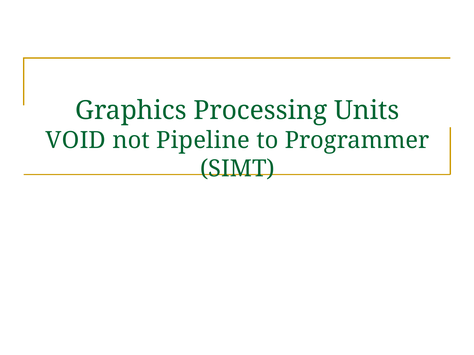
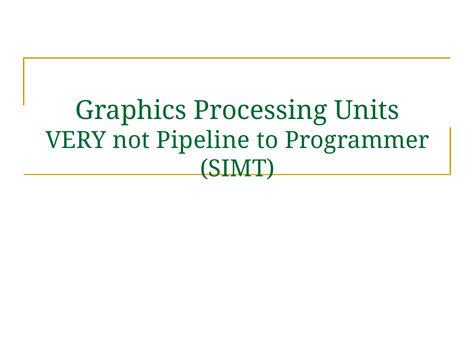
VOID: VOID -> VERY
